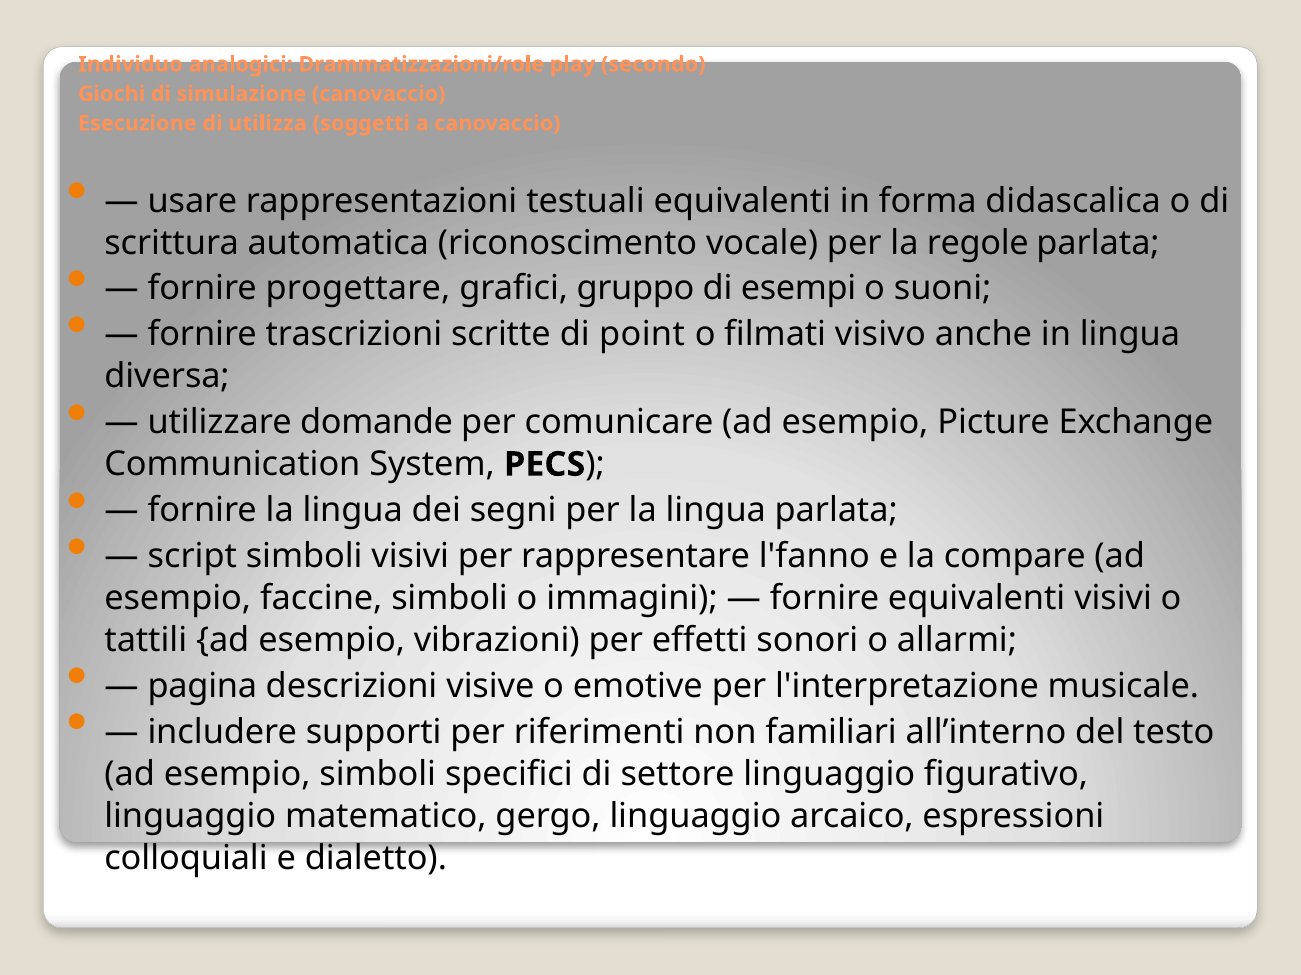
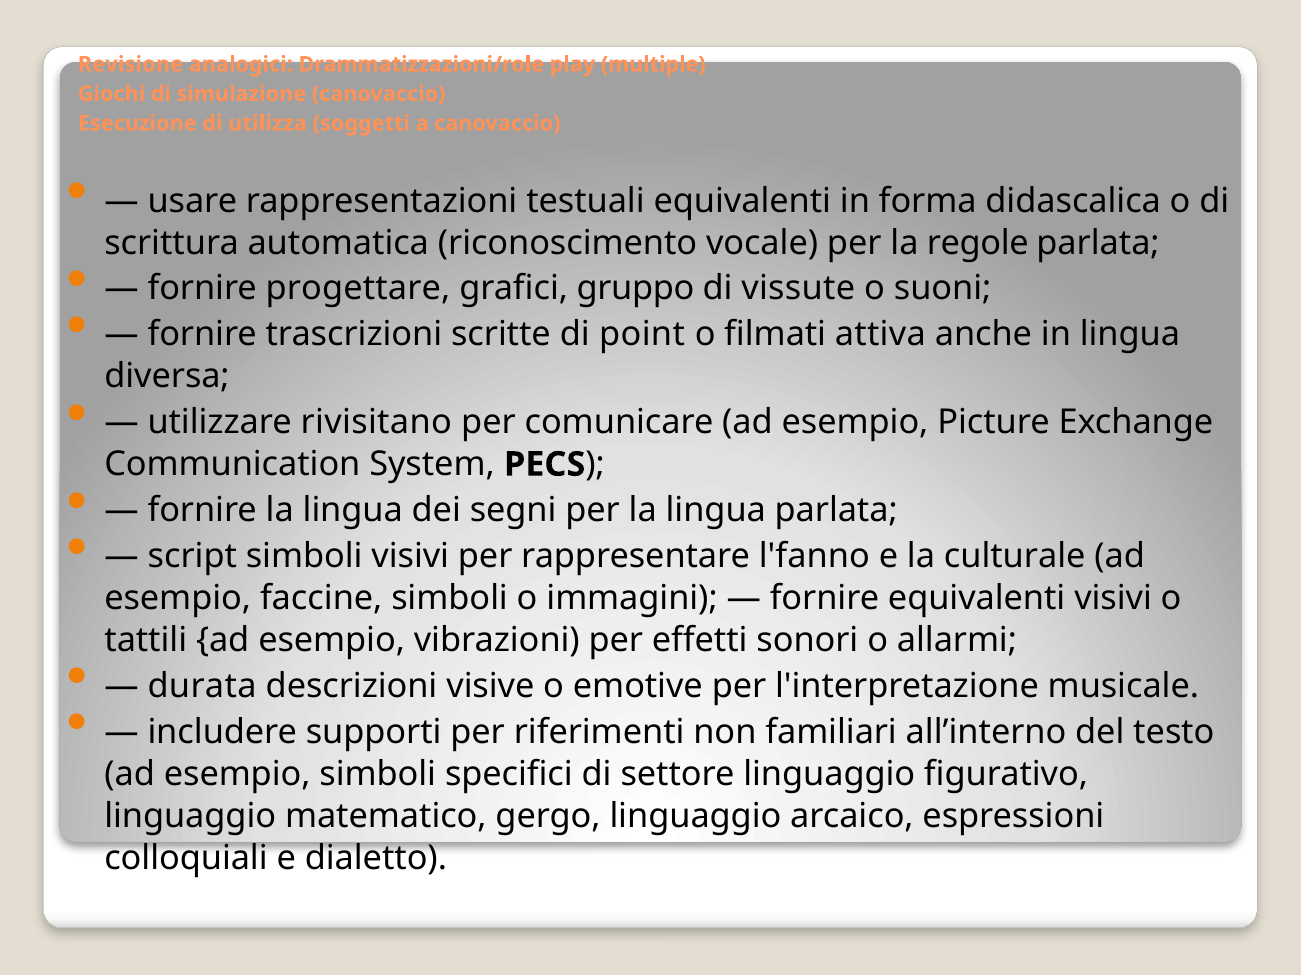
Individuo: Individuo -> Revisione
secondo: secondo -> multiple
esempi: esempi -> vissute
visivo: visivo -> attiva
domande: domande -> rivisitano
compare: compare -> culturale
pagina: pagina -> durata
